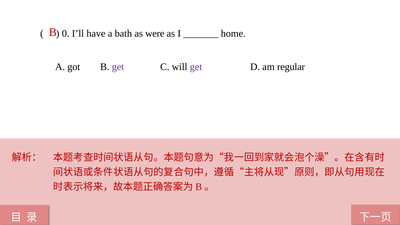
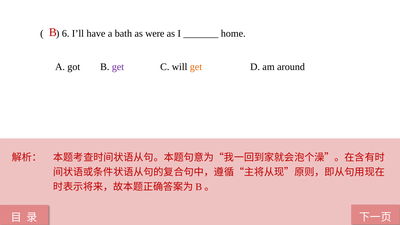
0: 0 -> 6
get at (196, 67) colour: purple -> orange
regular: regular -> around
